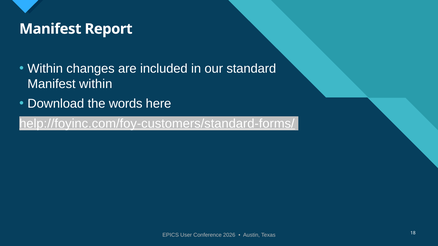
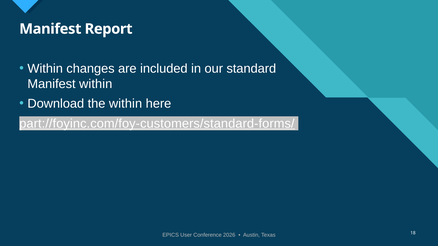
the words: words -> within
help://foyinc.com/foy-customers/standard-forms/: help://foyinc.com/foy-customers/standard-forms/ -> part://foyinc.com/foy-customers/standard-forms/
